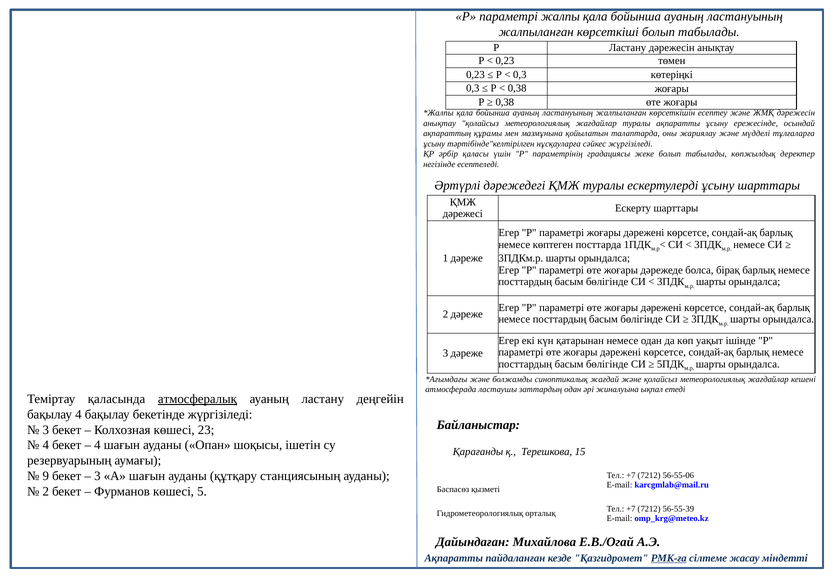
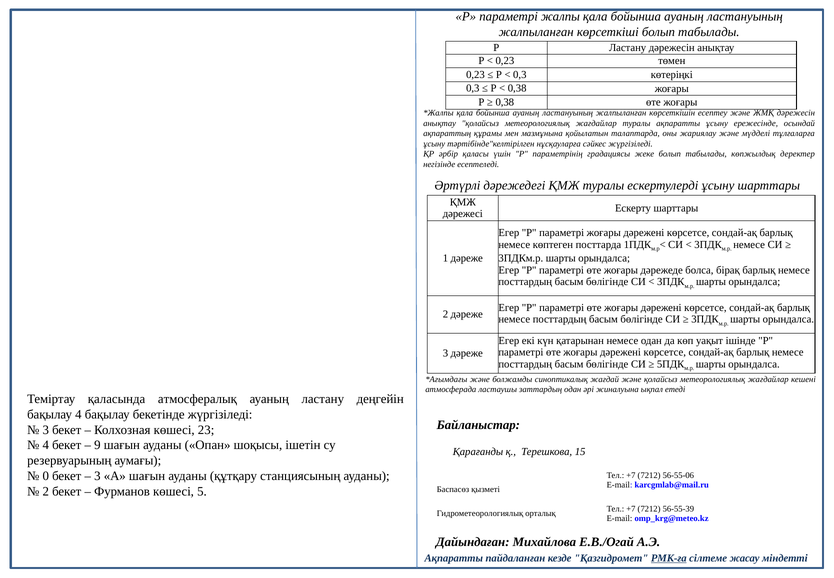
атмосфералық underline: present -> none
4 at (97, 445): 4 -> 9
9: 9 -> 0
